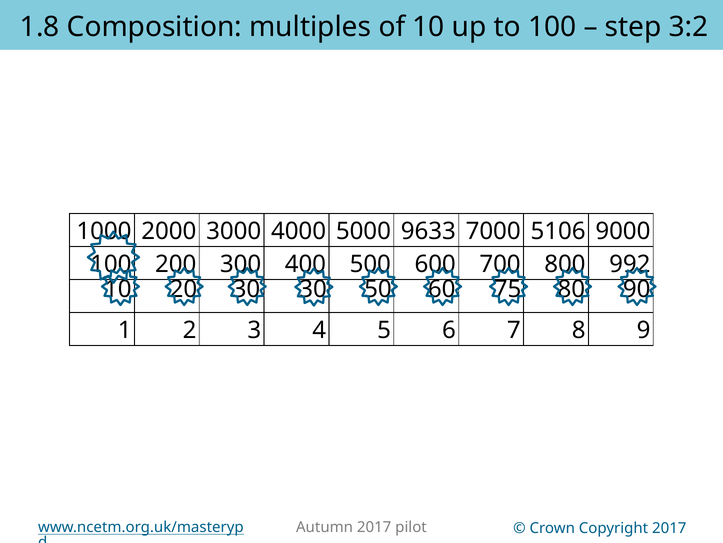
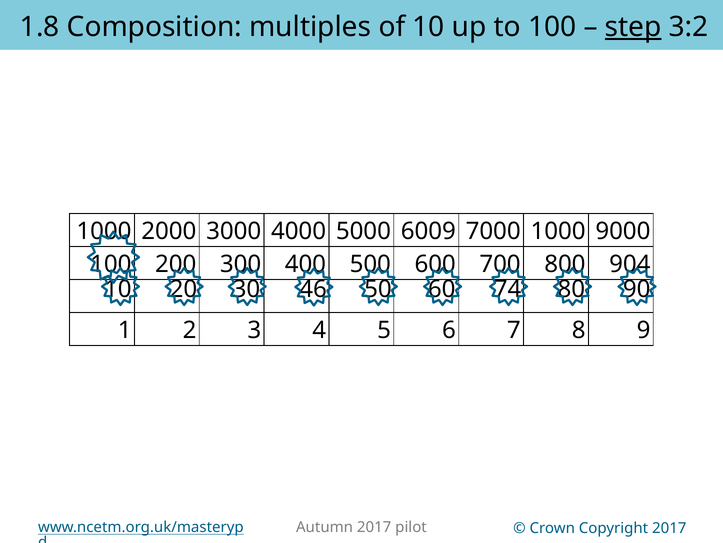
step underline: none -> present
9633: 9633 -> 6009
7000 5106: 5106 -> 1000
992: 992 -> 904
30 30: 30 -> 46
75: 75 -> 74
